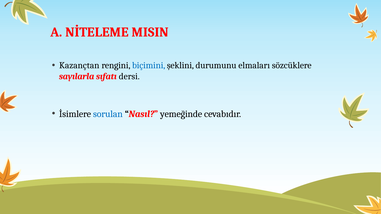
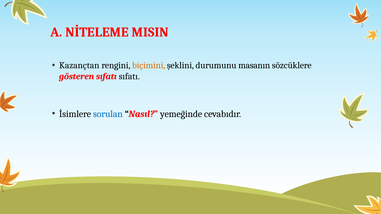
biçimini colour: blue -> orange
elmaları: elmaları -> masanın
sayılarla: sayılarla -> gösteren
sıfatı dersi: dersi -> sıfatı
